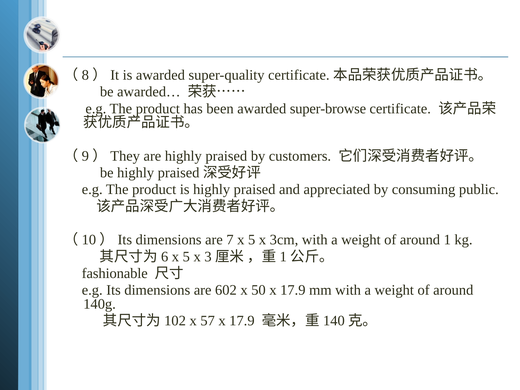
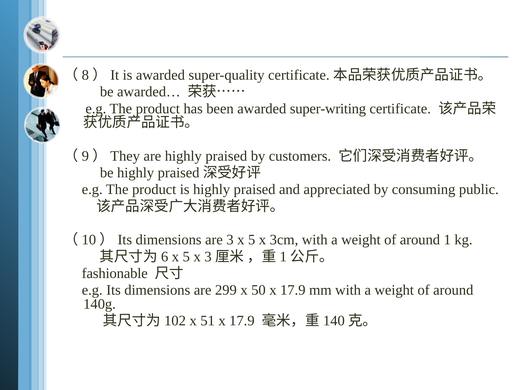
super-browse: super-browse -> super-writing
7: 7 -> 3
602: 602 -> 299
57: 57 -> 51
